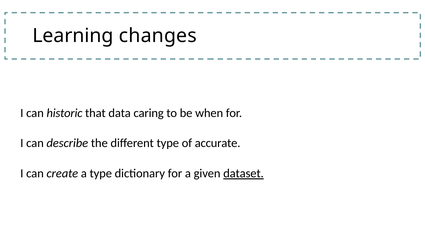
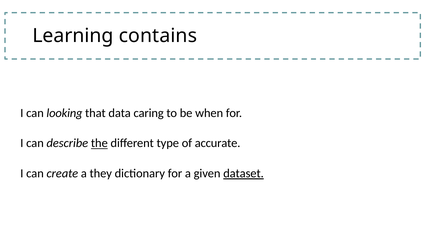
changes: changes -> contains
historic: historic -> looking
the underline: none -> present
a type: type -> they
